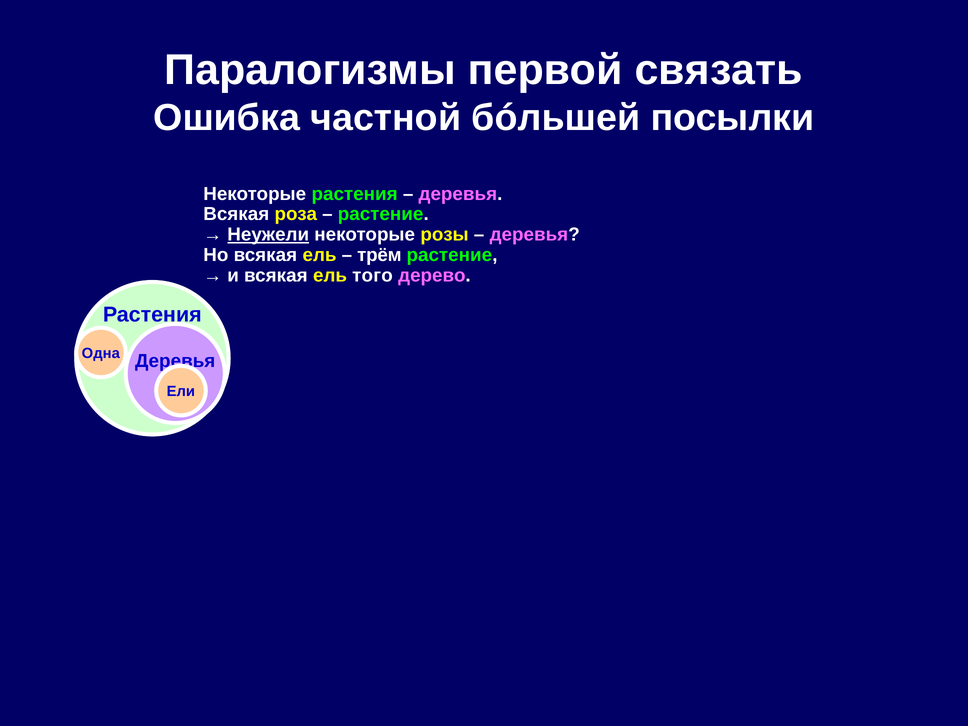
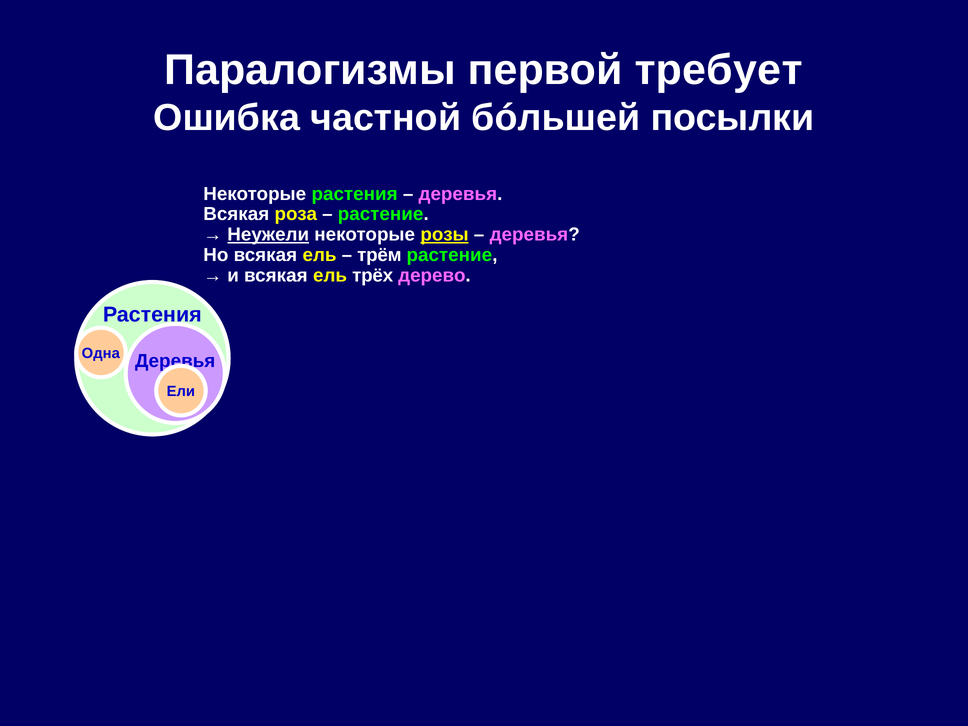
связать: связать -> требует
розы underline: none -> present
того: того -> трёх
